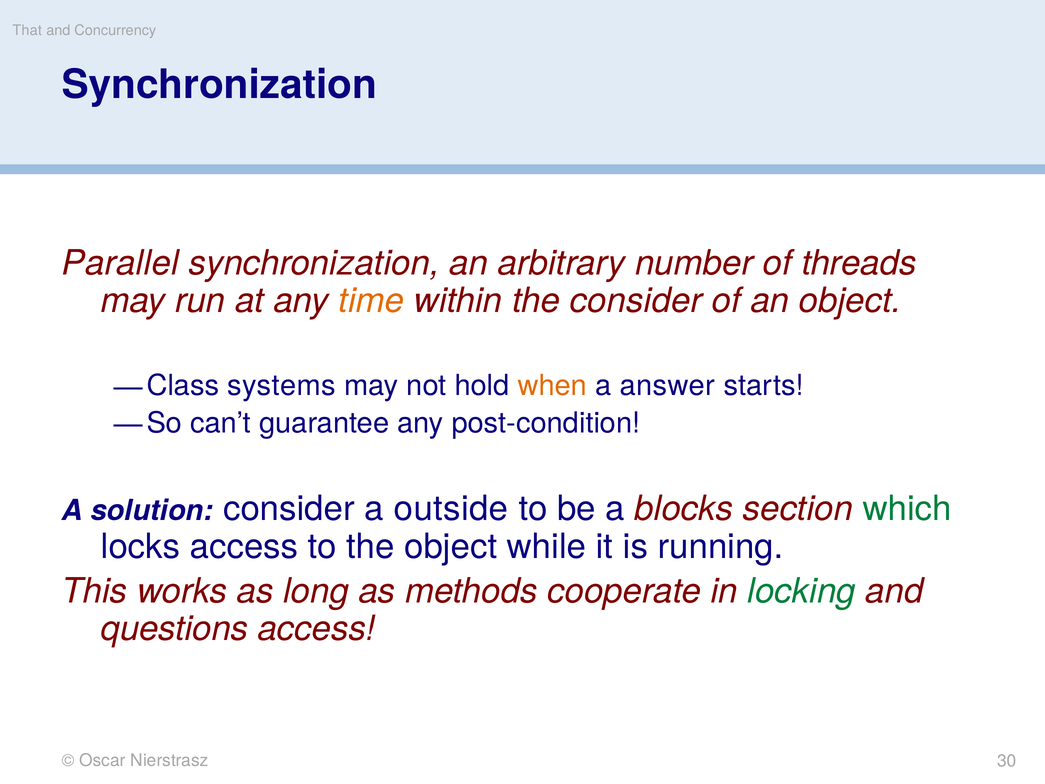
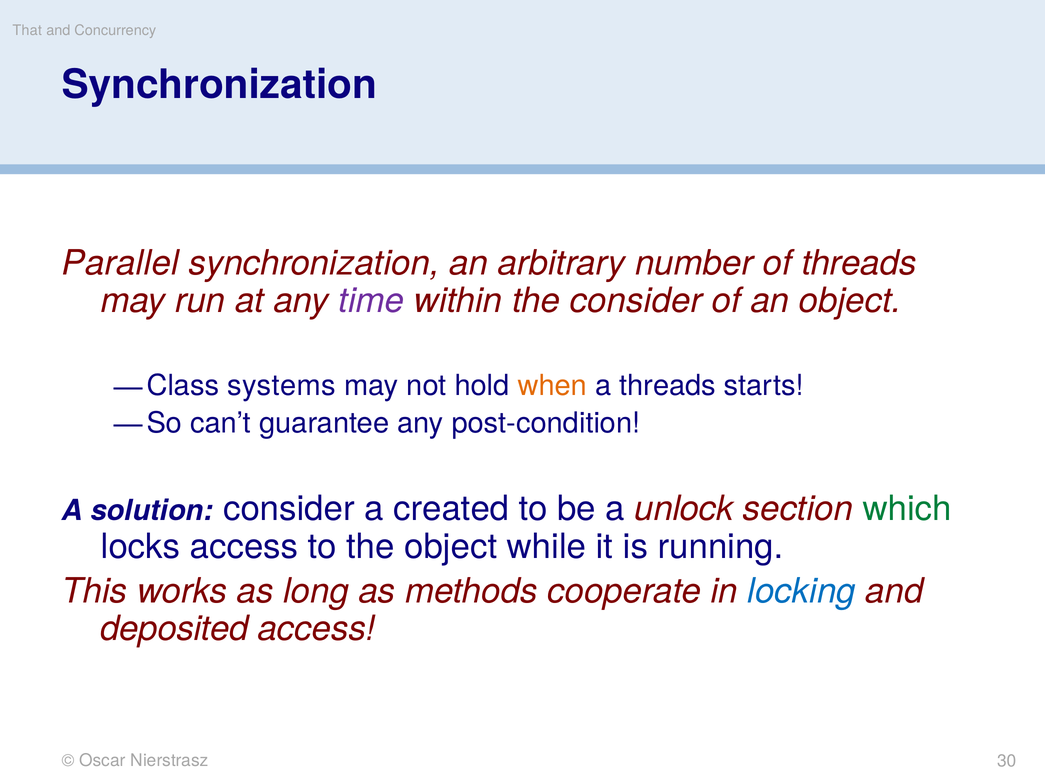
time colour: orange -> purple
a answer: answer -> threads
outside: outside -> created
blocks: blocks -> unlock
locking colour: green -> blue
questions: questions -> deposited
